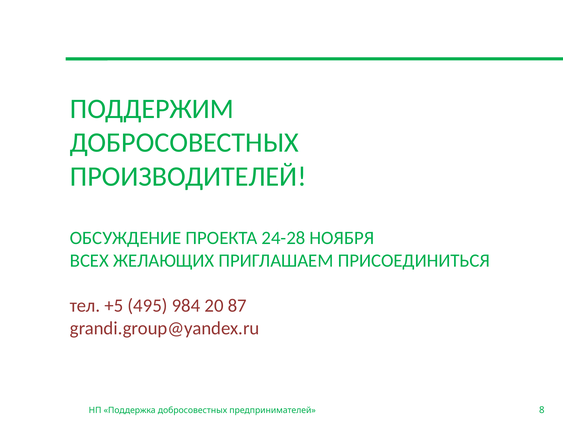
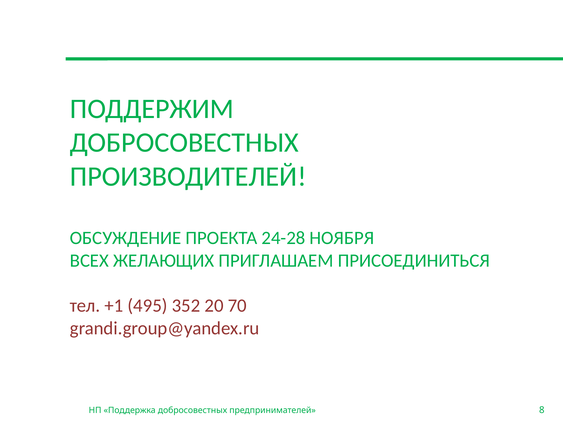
+5: +5 -> +1
984: 984 -> 352
87: 87 -> 70
